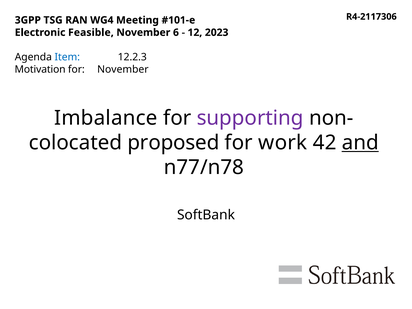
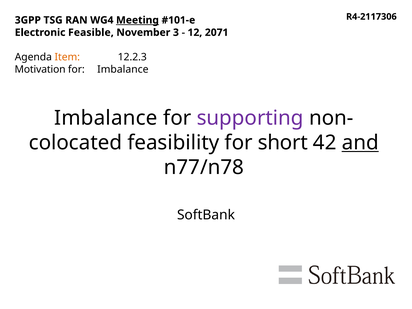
Meeting underline: none -> present
6: 6 -> 3
2023: 2023 -> 2071
Item colour: blue -> orange
for November: November -> Imbalance
proposed: proposed -> feasibility
work: work -> short
